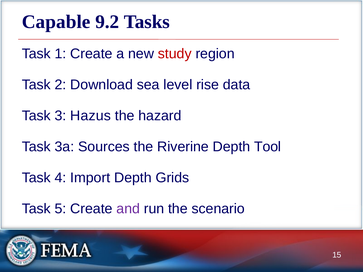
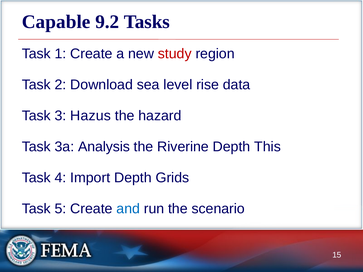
Sources: Sources -> Analysis
Tool: Tool -> This
and colour: purple -> blue
